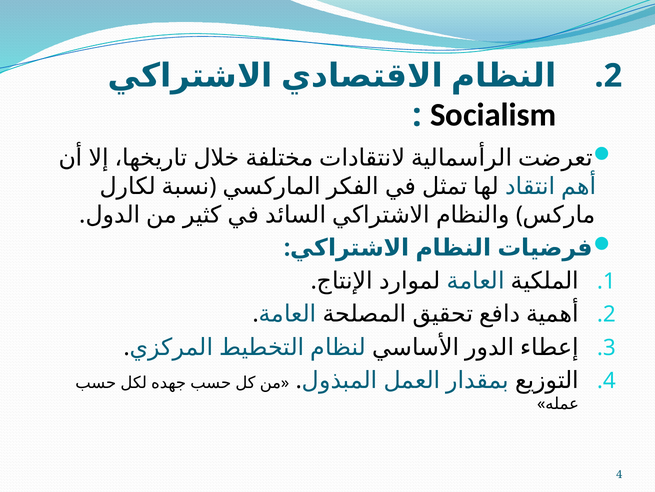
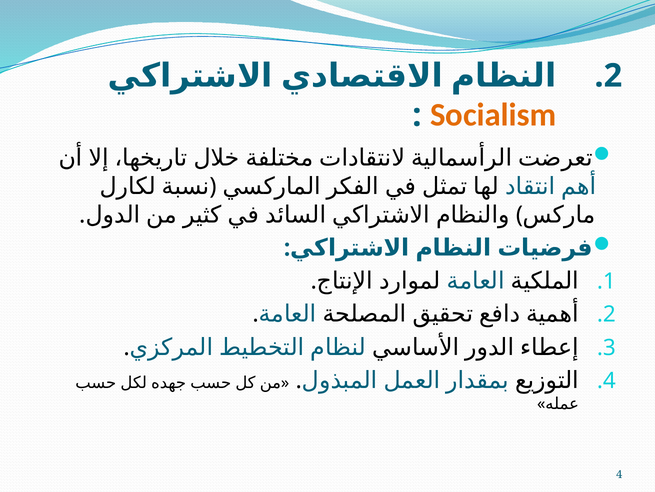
Socialism colour: black -> orange
